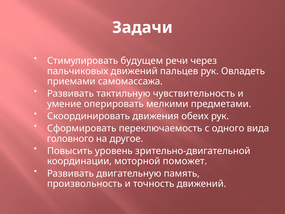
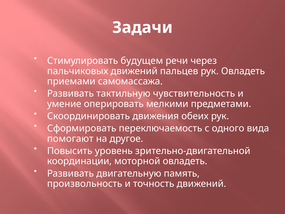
головного: головного -> помогают
моторной поможет: поможет -> овладеть
